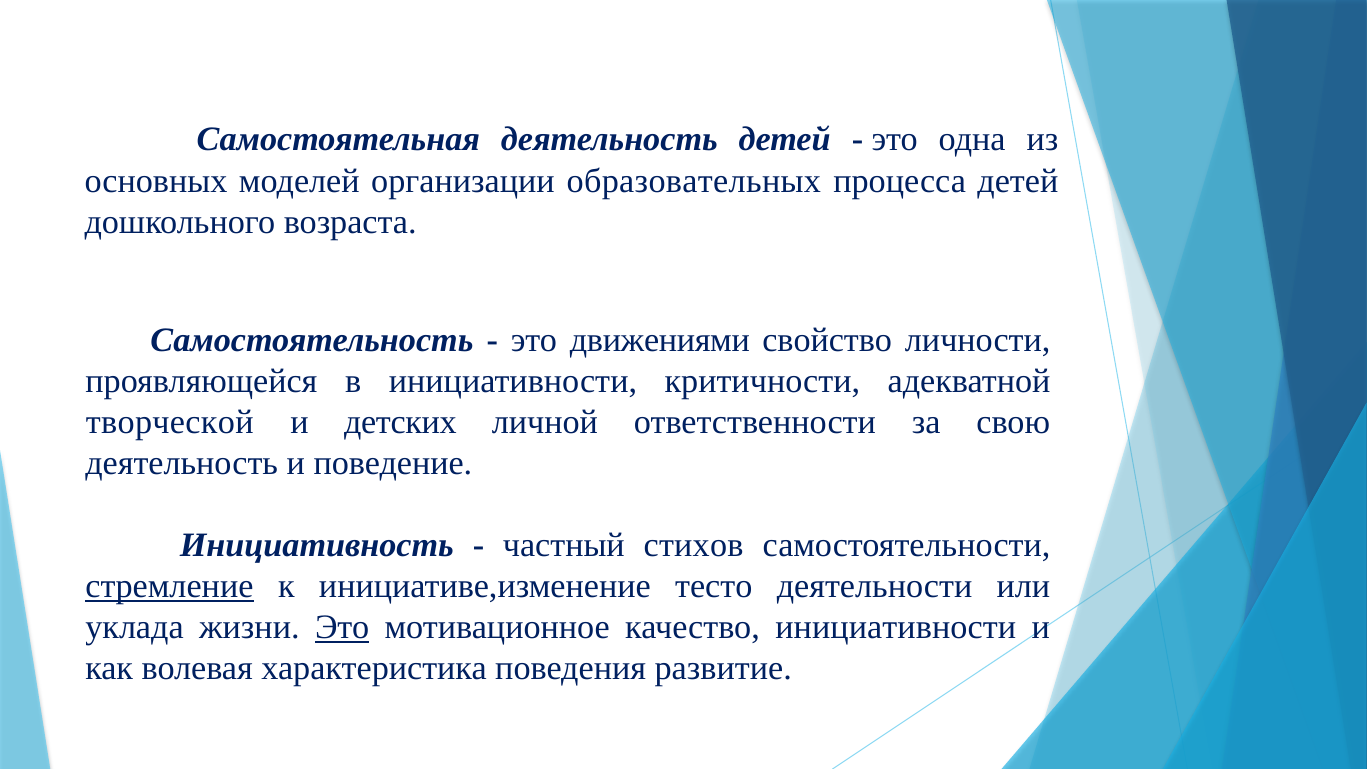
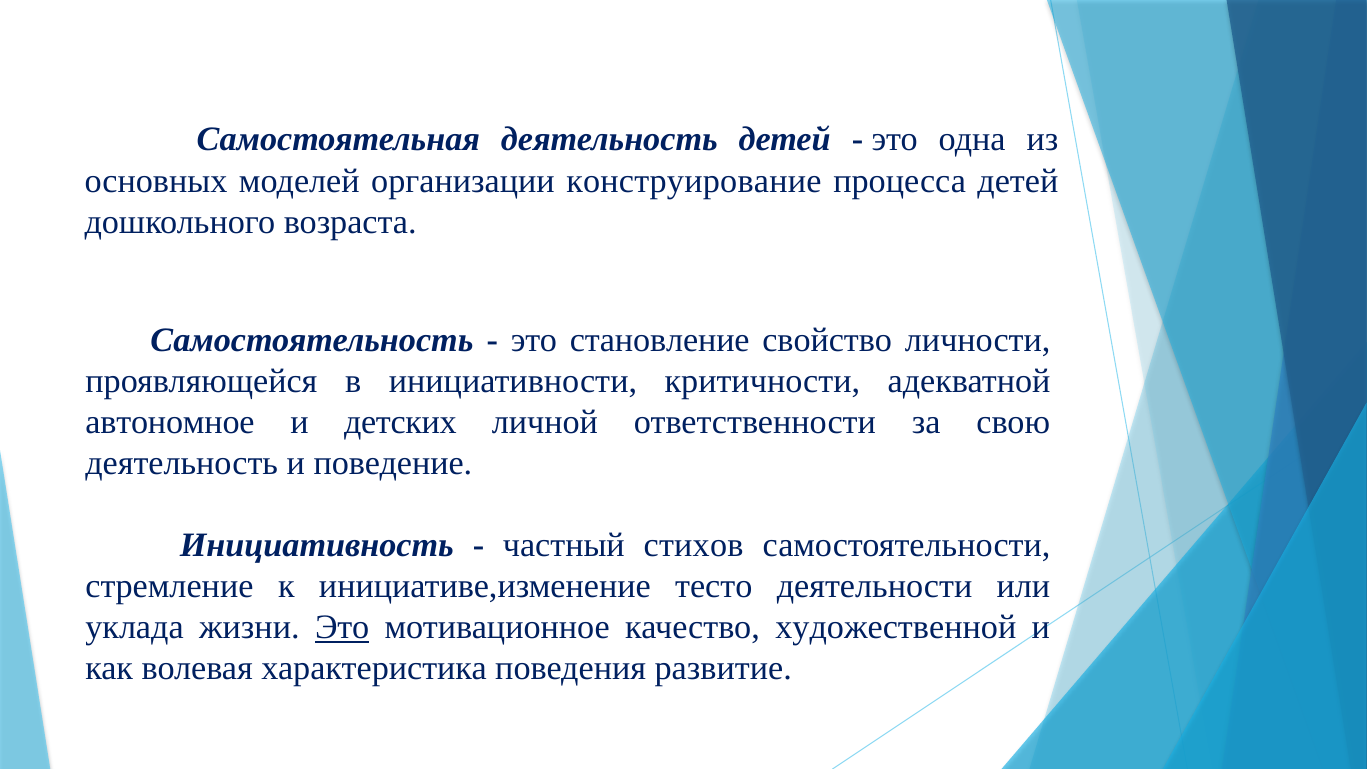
образовательных: образовательных -> конструирование
движениями: движениями -> становление
творческой: творческой -> автономное
стремление underline: present -> none
качество инициативности: инициативности -> художественной
